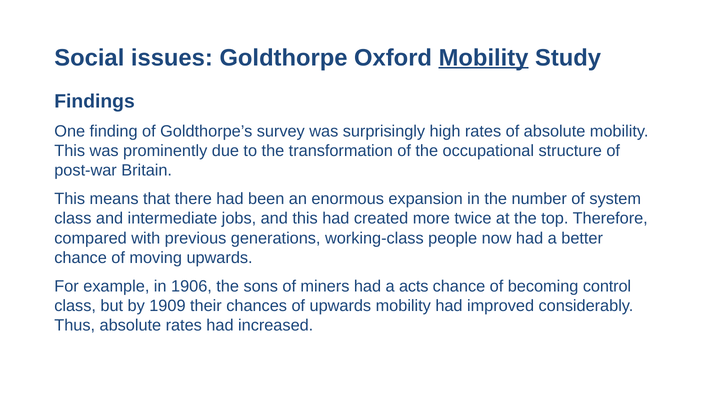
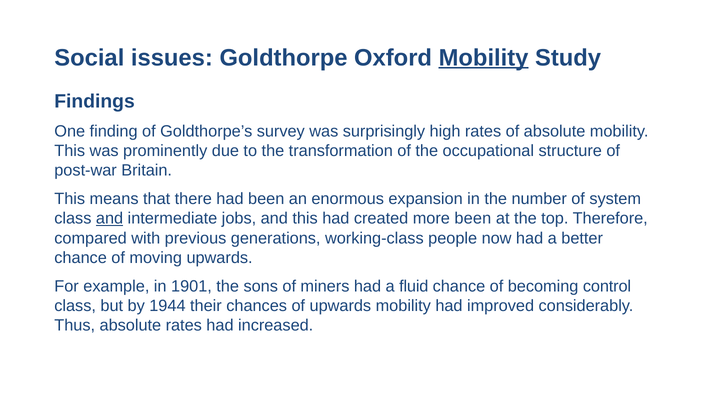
and at (110, 219) underline: none -> present
more twice: twice -> been
1906: 1906 -> 1901
acts: acts -> fluid
1909: 1909 -> 1944
